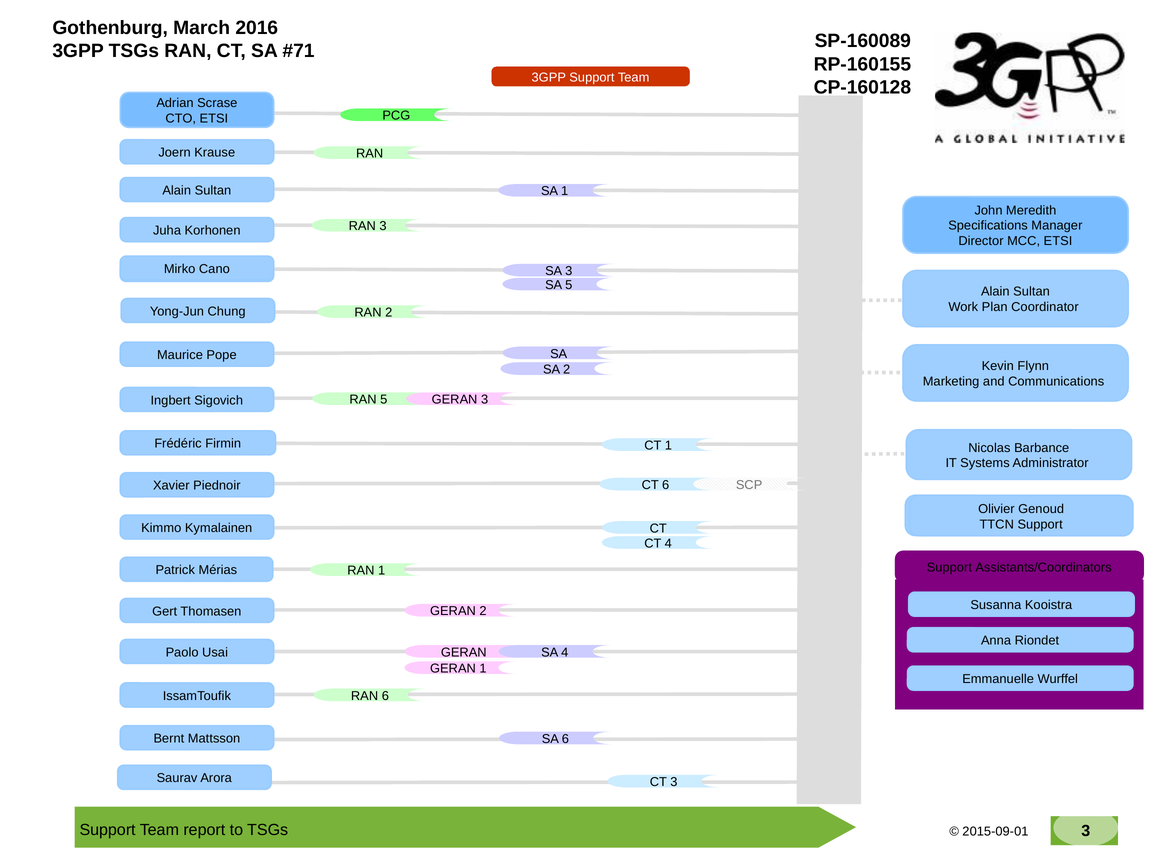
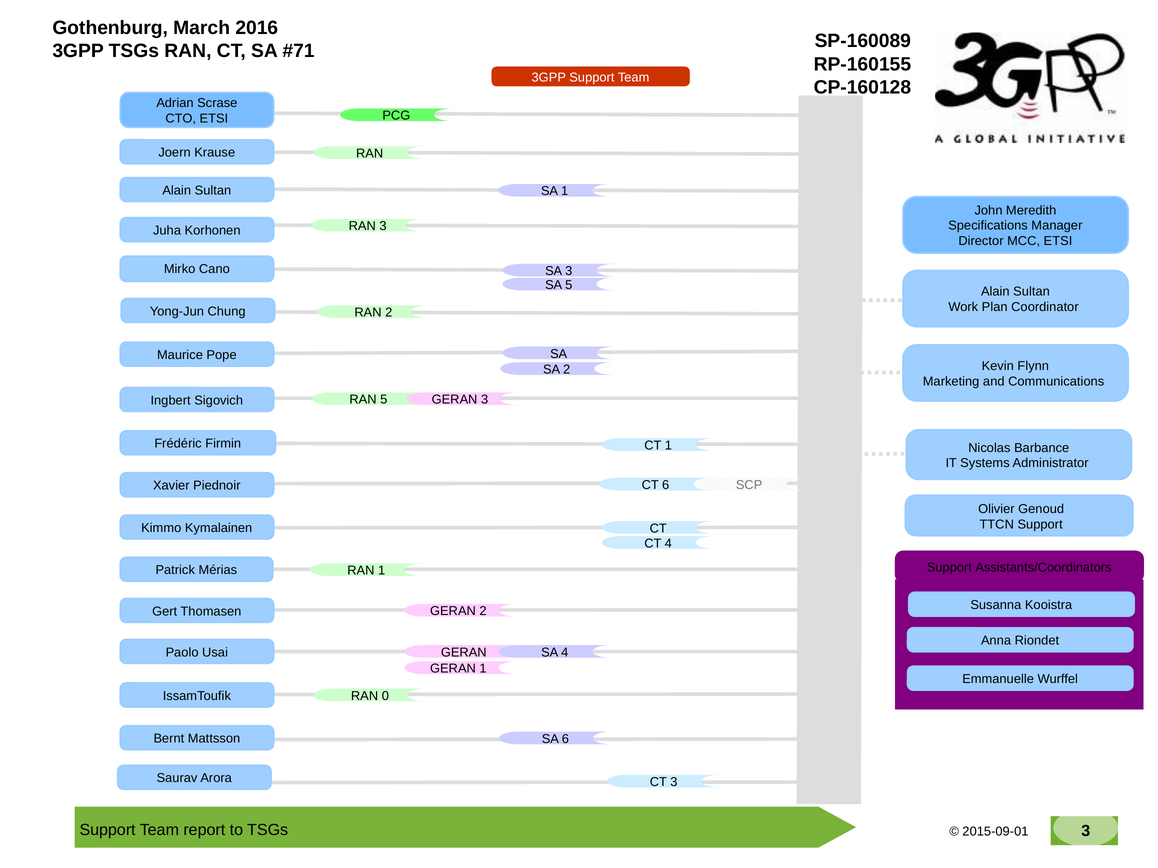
RAN 6: 6 -> 0
